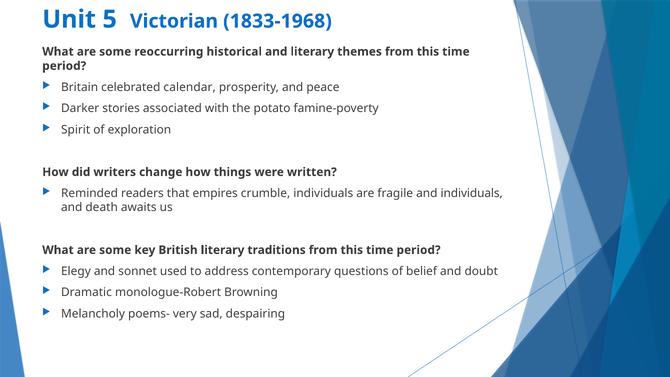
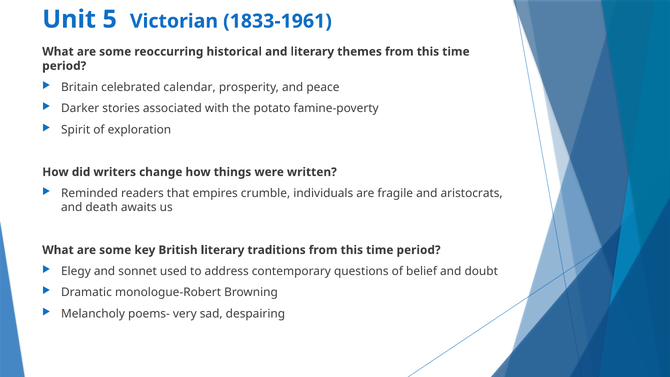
1833-1968: 1833-1968 -> 1833-1961
and individuals: individuals -> aristocrats
